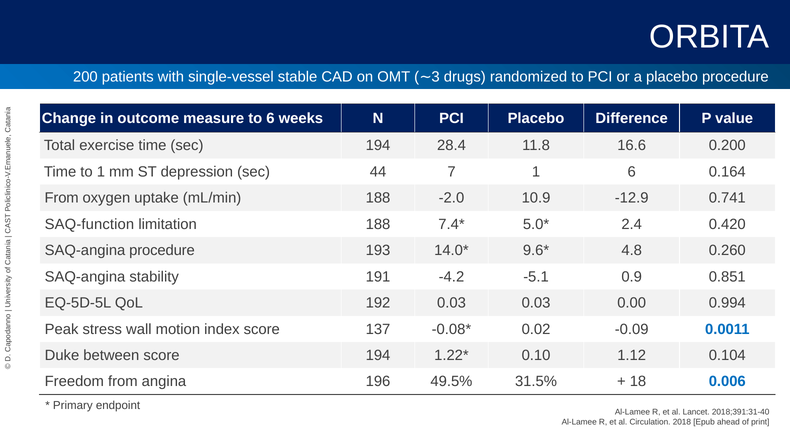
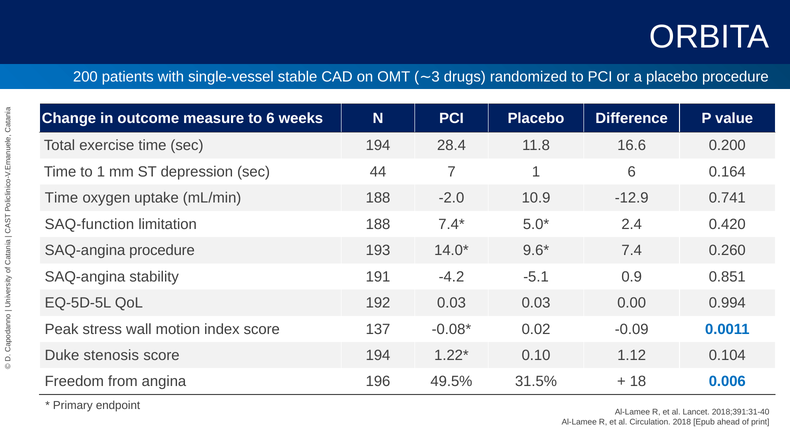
From at (62, 198): From -> Time
4.8: 4.8 -> 7.4
between: between -> stenosis
